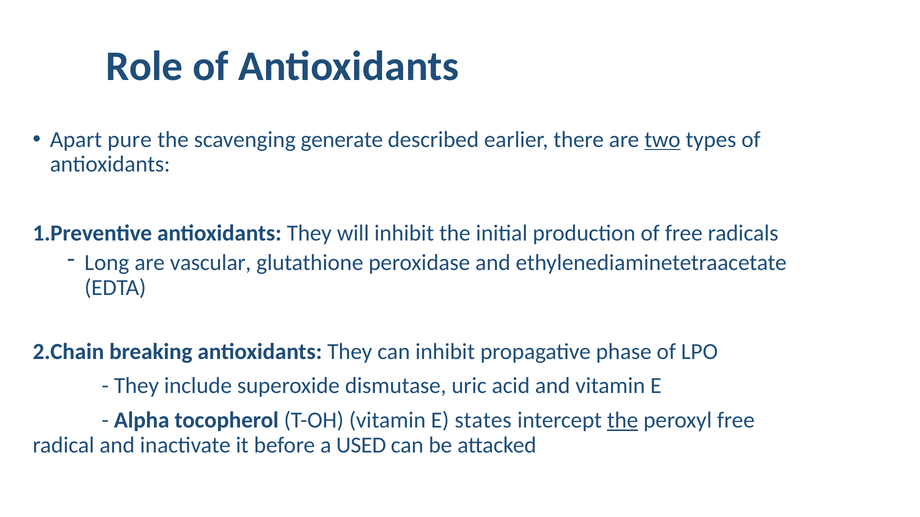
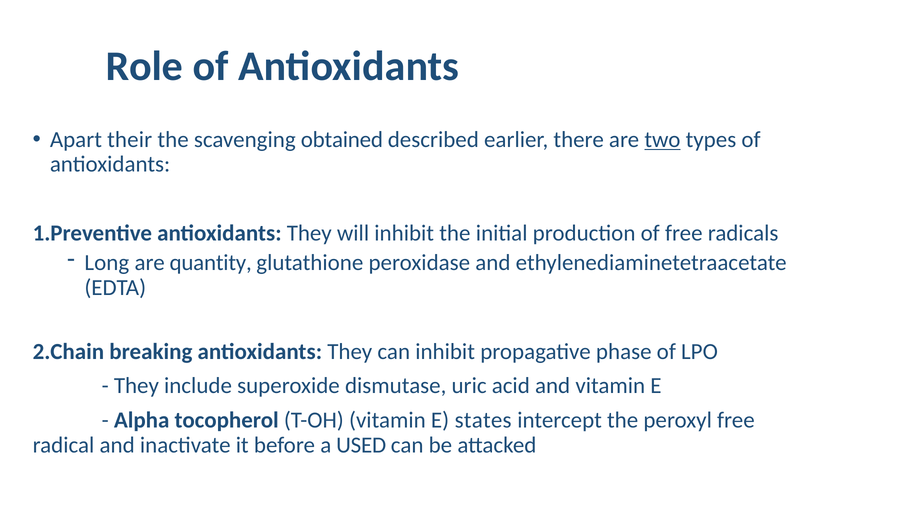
pure: pure -> their
generate: generate -> obtained
vascular: vascular -> quantity
the at (623, 421) underline: present -> none
